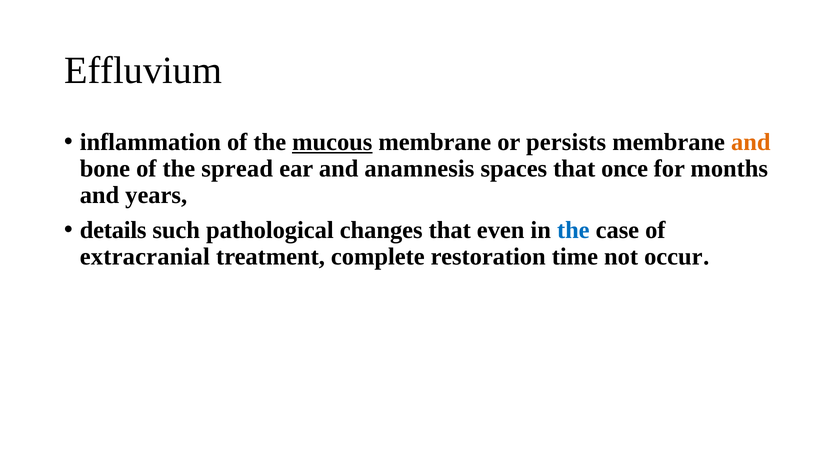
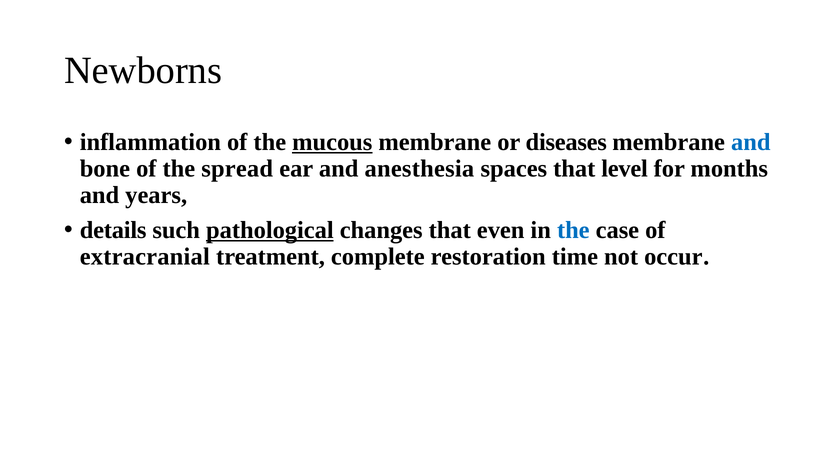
Effluvium: Effluvium -> Newborns
persists: persists -> diseases
and at (751, 142) colour: orange -> blue
anamnesis: anamnesis -> anesthesia
once: once -> level
pathological underline: none -> present
